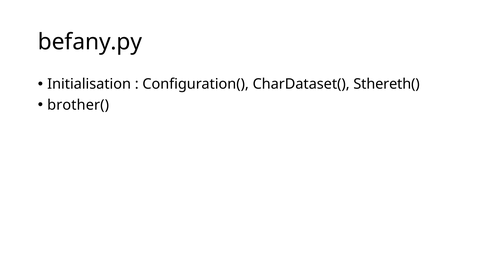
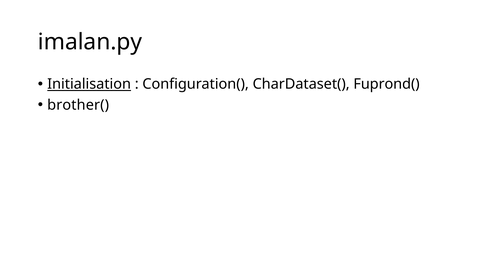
befany.py: befany.py -> imalan.py
Initialisation underline: none -> present
Sthereth(: Sthereth( -> Fuprond(
